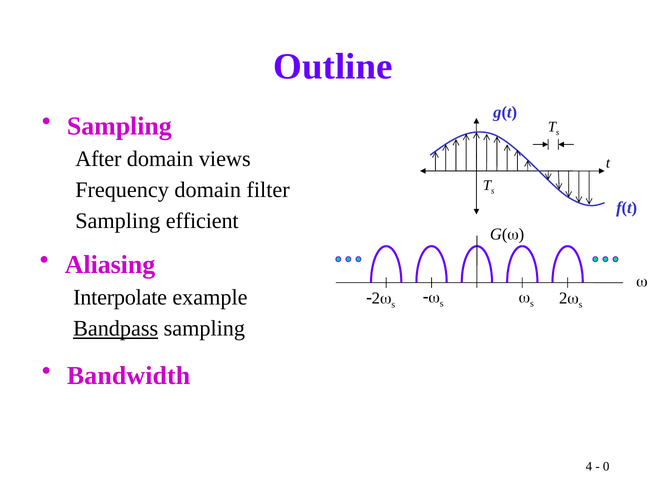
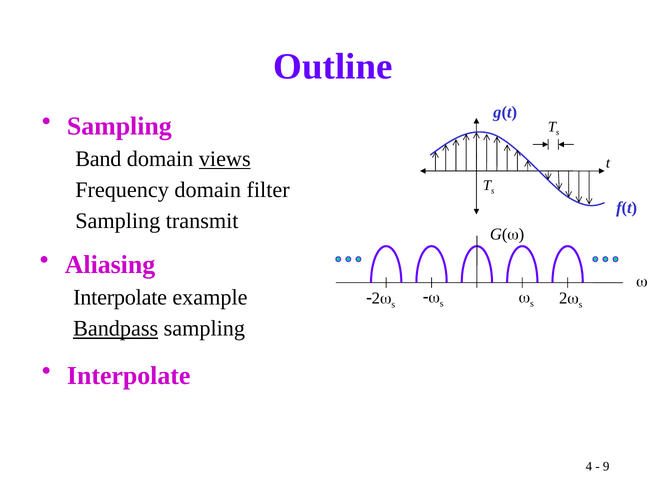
After: After -> Band
views underline: none -> present
efficient: efficient -> transmit
Bandwidth at (129, 376): Bandwidth -> Interpolate
0: 0 -> 9
